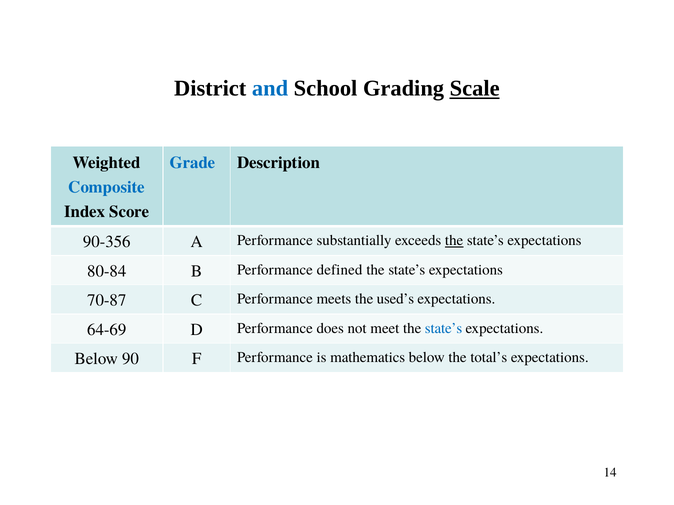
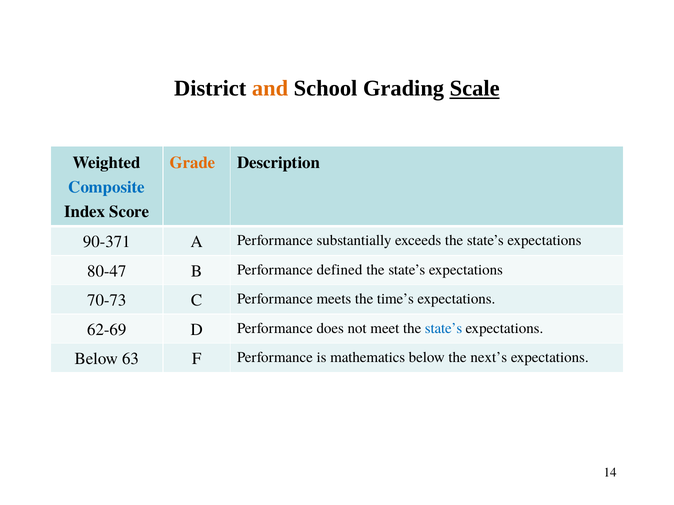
and colour: blue -> orange
Grade colour: blue -> orange
90-356: 90-356 -> 90-371
the at (454, 241) underline: present -> none
80-84: 80-84 -> 80-47
70-87: 70-87 -> 70-73
used’s: used’s -> time’s
64-69: 64-69 -> 62-69
90: 90 -> 63
total’s: total’s -> next’s
